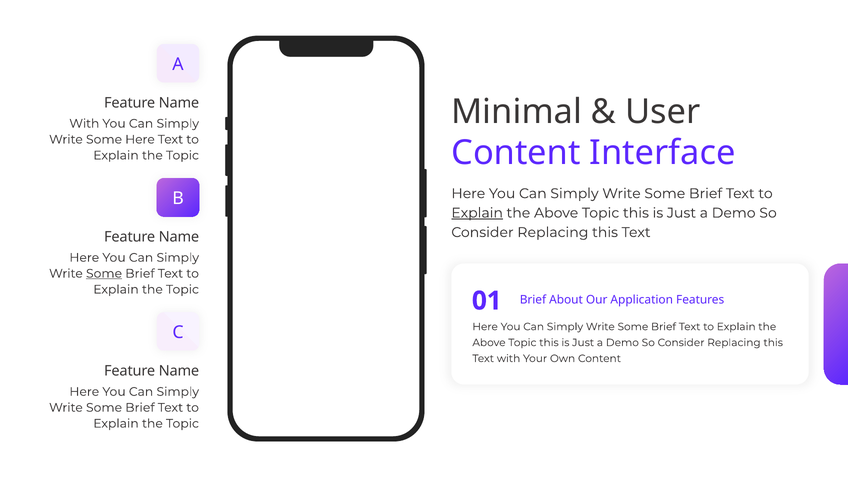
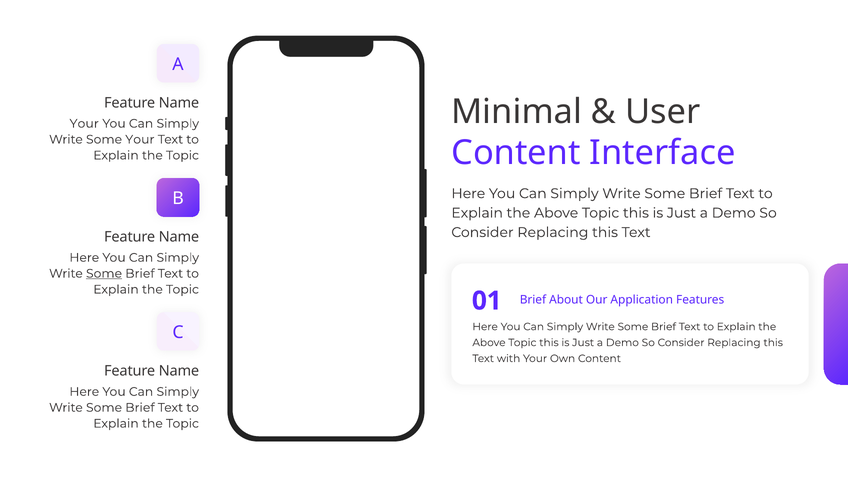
With at (84, 124): With -> Your
Some Here: Here -> Your
Explain at (477, 213) underline: present -> none
